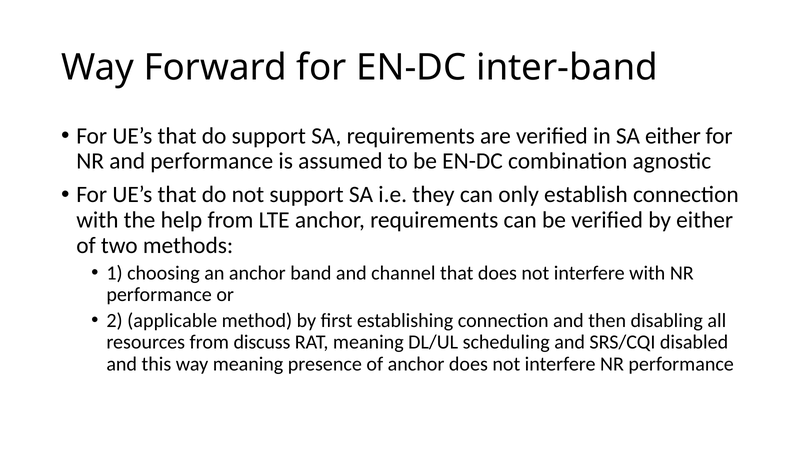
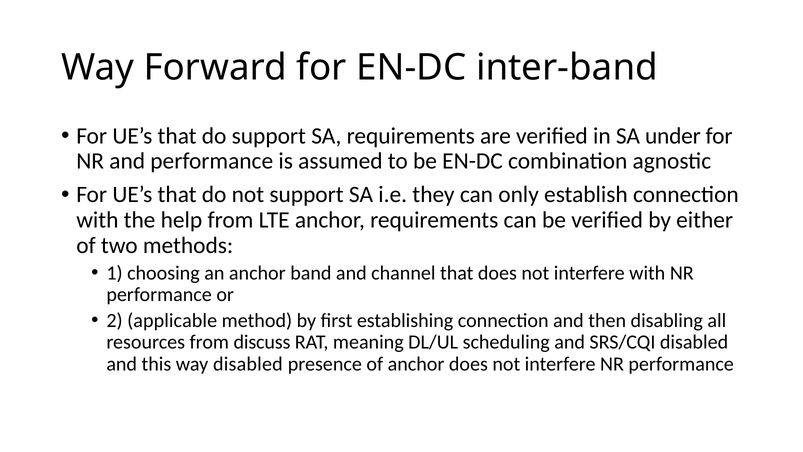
SA either: either -> under
way meaning: meaning -> disabled
